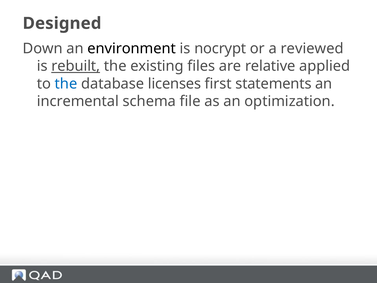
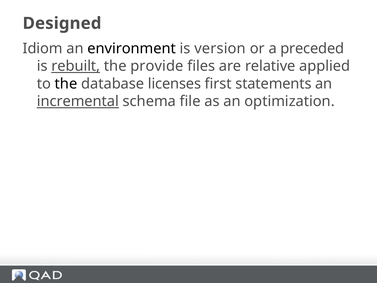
Down: Down -> Idiom
nocrypt: nocrypt -> version
reviewed: reviewed -> preceded
existing: existing -> provide
the at (66, 84) colour: blue -> black
incremental underline: none -> present
